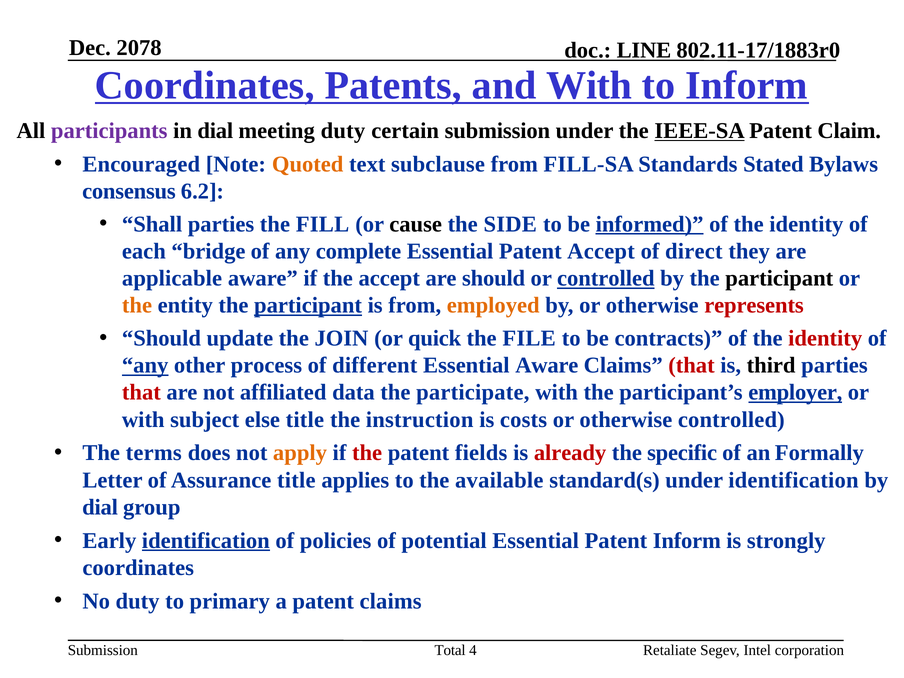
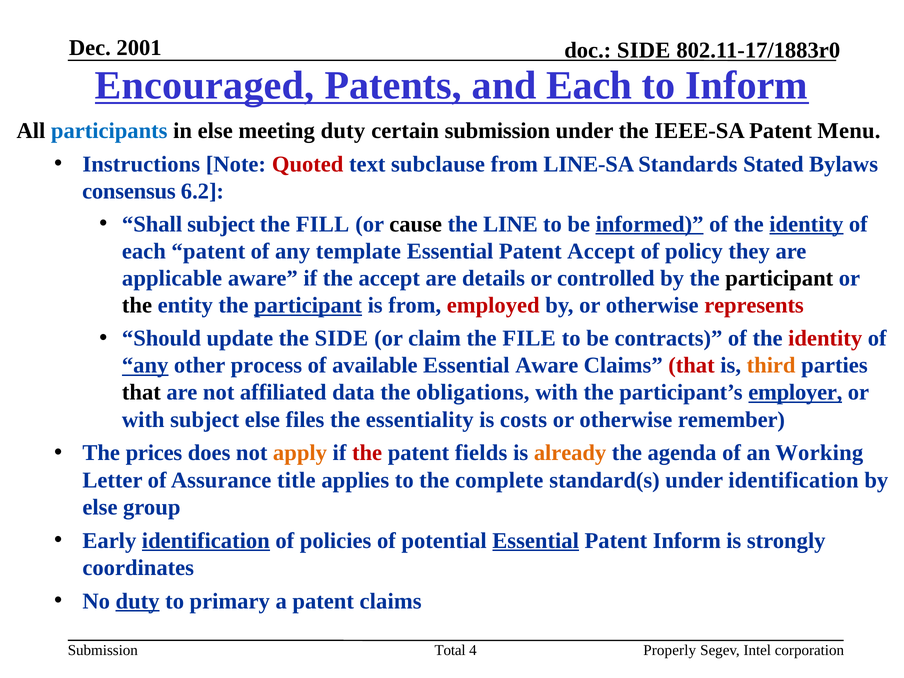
2078: 2078 -> 2001
LINE at (644, 50): LINE -> SIDE
Coordinates at (205, 86): Coordinates -> Encouraged
and With: With -> Each
participants colour: purple -> blue
in dial: dial -> else
IEEE-SA underline: present -> none
Claim: Claim -> Menu
Encouraged: Encouraged -> Instructions
Quoted colour: orange -> red
FILL-SA: FILL-SA -> LINE-SA
Shall parties: parties -> subject
SIDE: SIDE -> LINE
identity at (806, 224) underline: none -> present
each bridge: bridge -> patent
complete: complete -> template
direct: direct -> policy
are should: should -> details
controlled at (606, 278) underline: present -> none
the at (137, 305) colour: orange -> black
employed colour: orange -> red
the JOIN: JOIN -> SIDE
quick: quick -> claim
different: different -> available
third colour: black -> orange
that at (141, 393) colour: red -> black
participate: participate -> obligations
else title: title -> files
instruction: instruction -> essentiality
otherwise controlled: controlled -> remember
terms: terms -> prices
already colour: red -> orange
specific: specific -> agenda
Formally: Formally -> Working
available: available -> complete
dial at (100, 507): dial -> else
Essential at (536, 541) underline: none -> present
duty at (138, 601) underline: none -> present
Retaliate: Retaliate -> Properly
